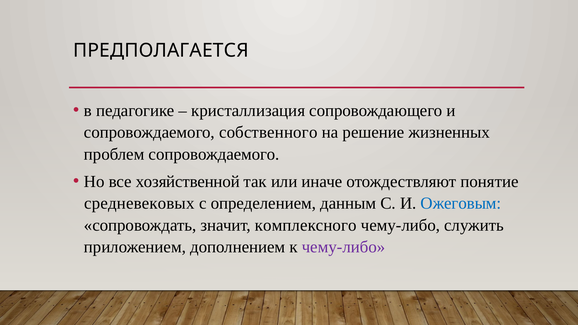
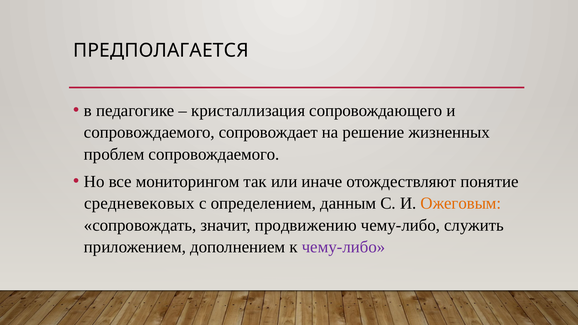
собственного: собственного -> сопровождает
хозяйственной: хозяйственной -> мониторингом
Ожеговым colour: blue -> orange
комплексного: комплексного -> продвижению
